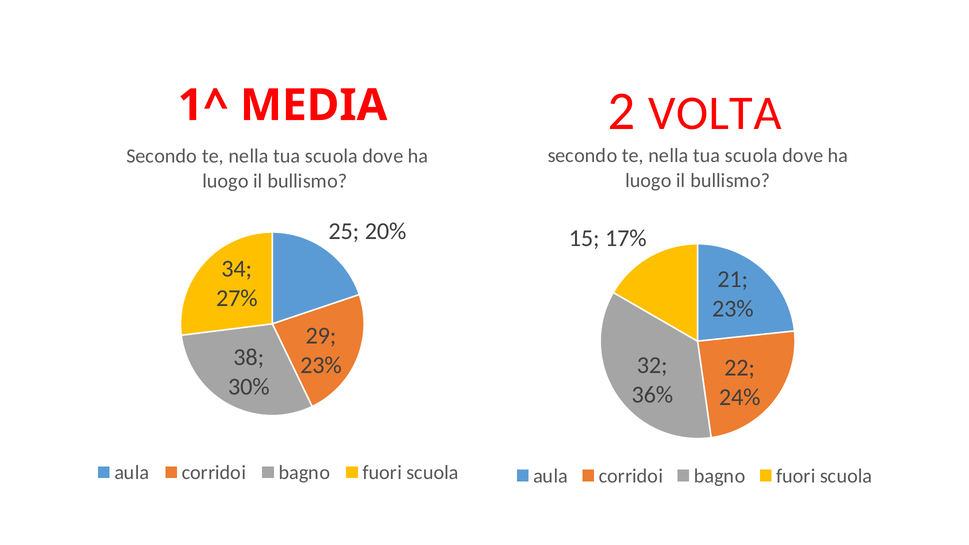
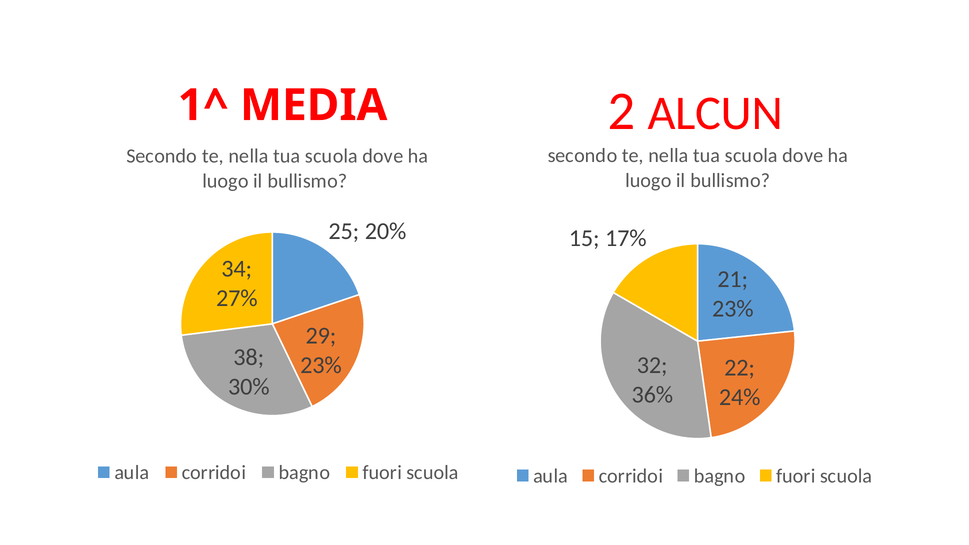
VOLTA: VOLTA -> ALCUN
